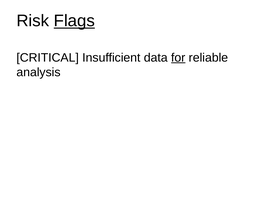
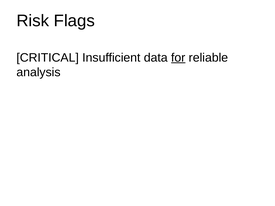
Flags underline: present -> none
